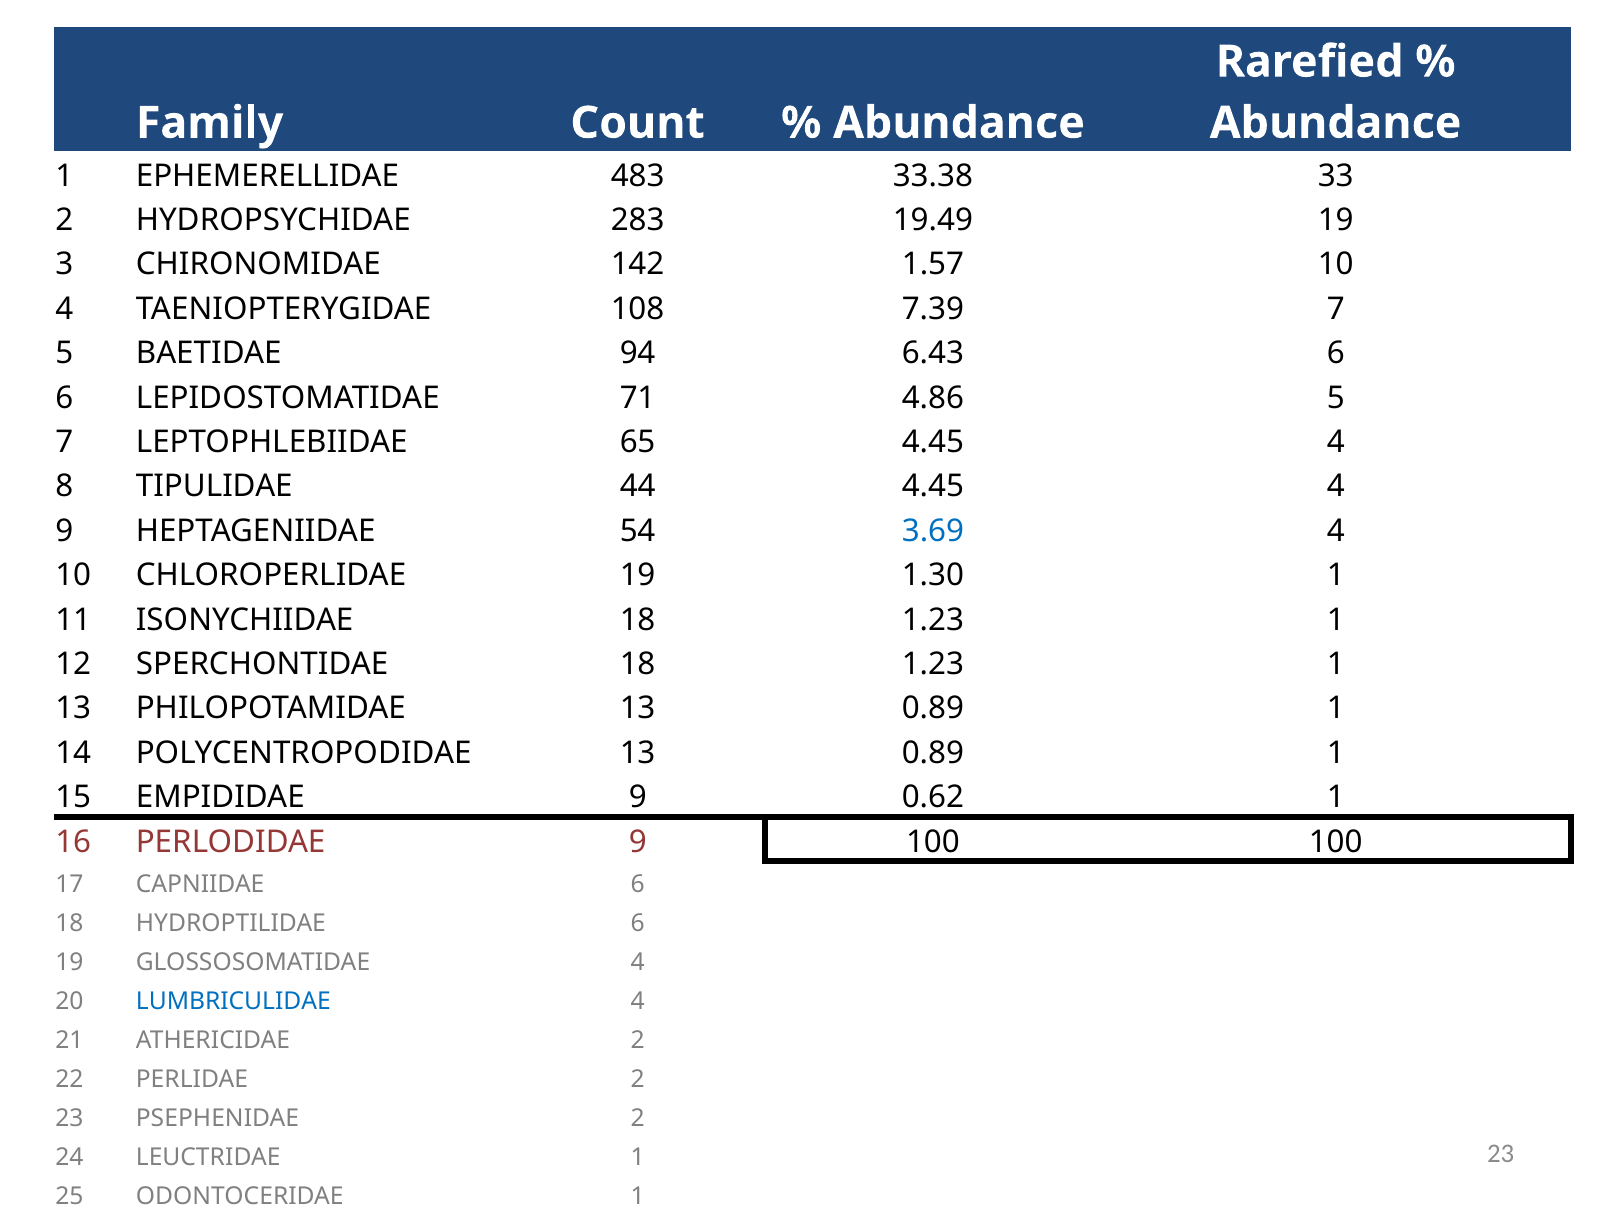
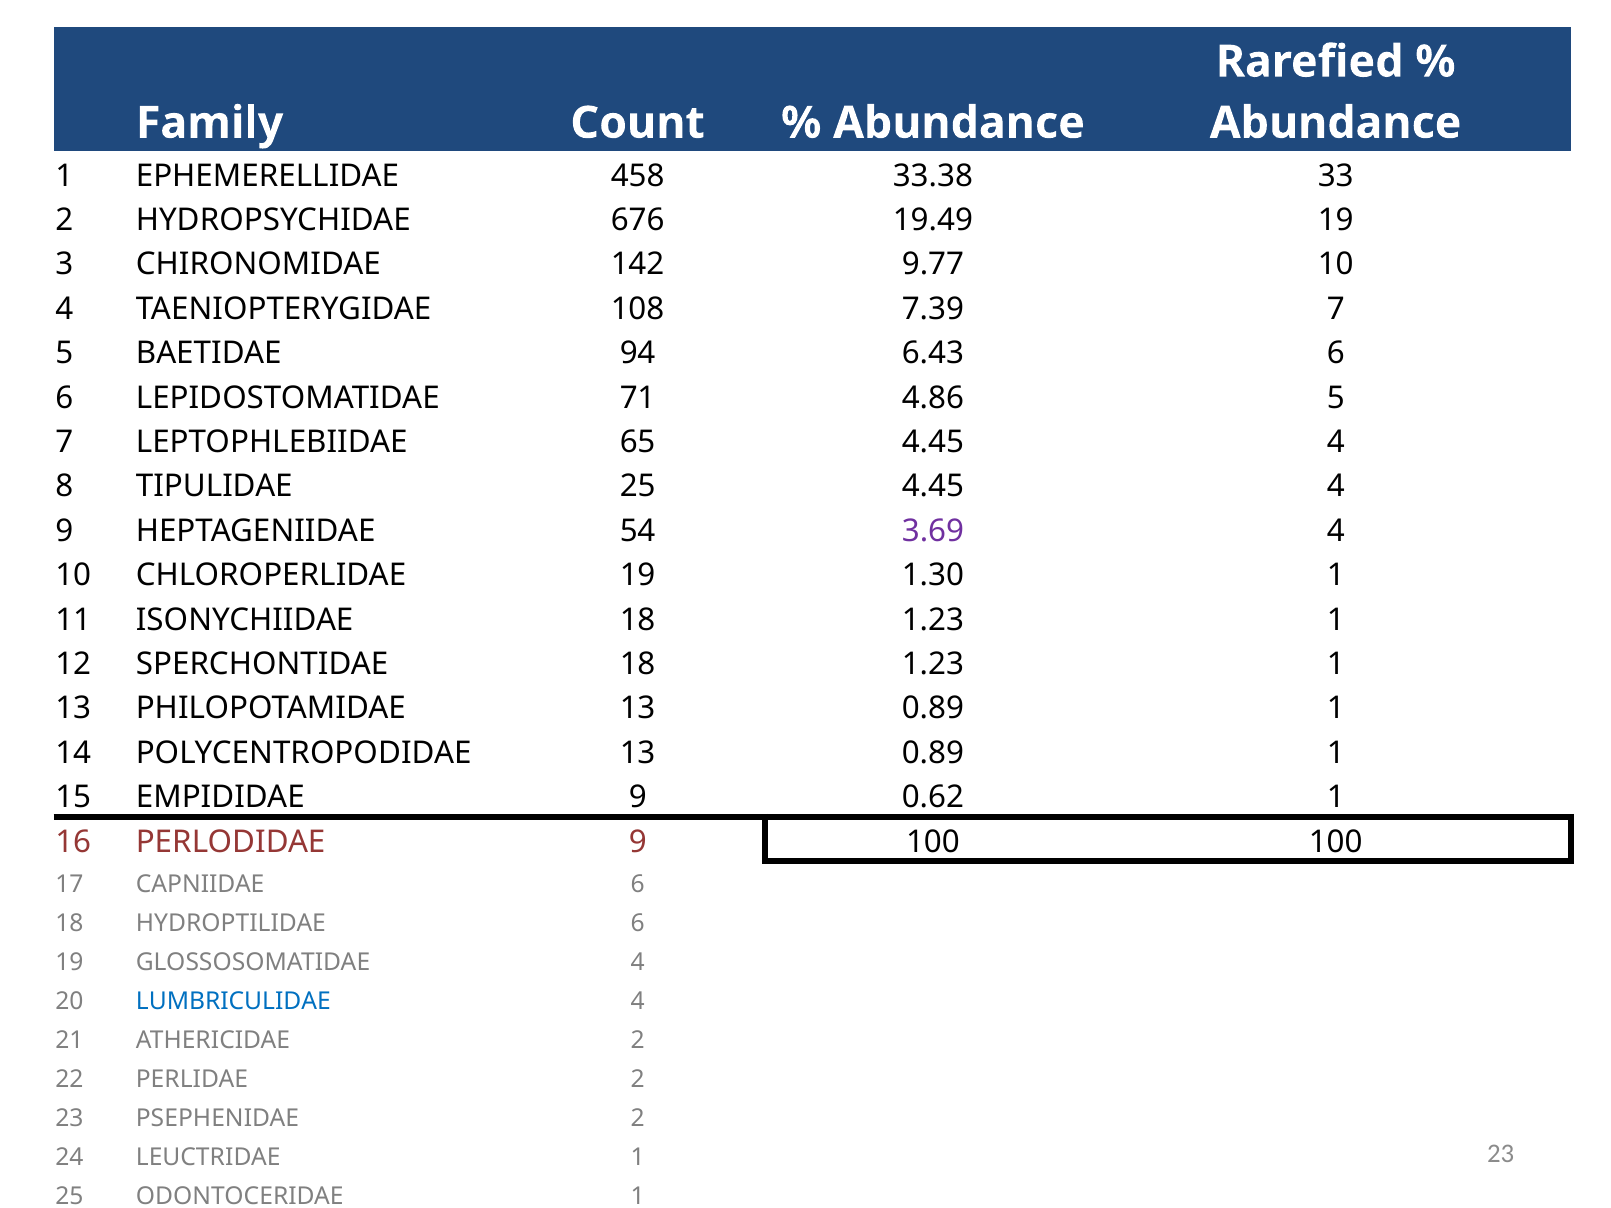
483: 483 -> 458
283: 283 -> 676
1.57: 1.57 -> 9.77
TIPULIDAE 44: 44 -> 25
3.69 colour: blue -> purple
